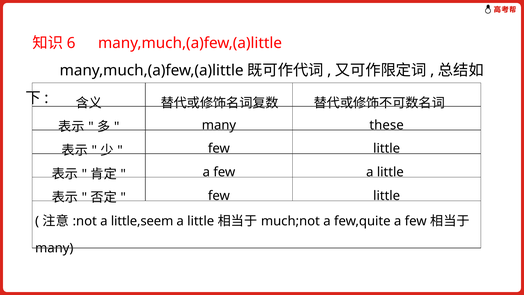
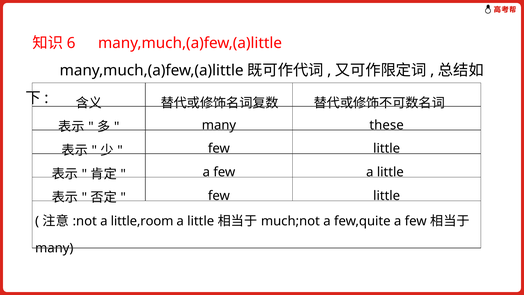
little,seem: little,seem -> little,room
